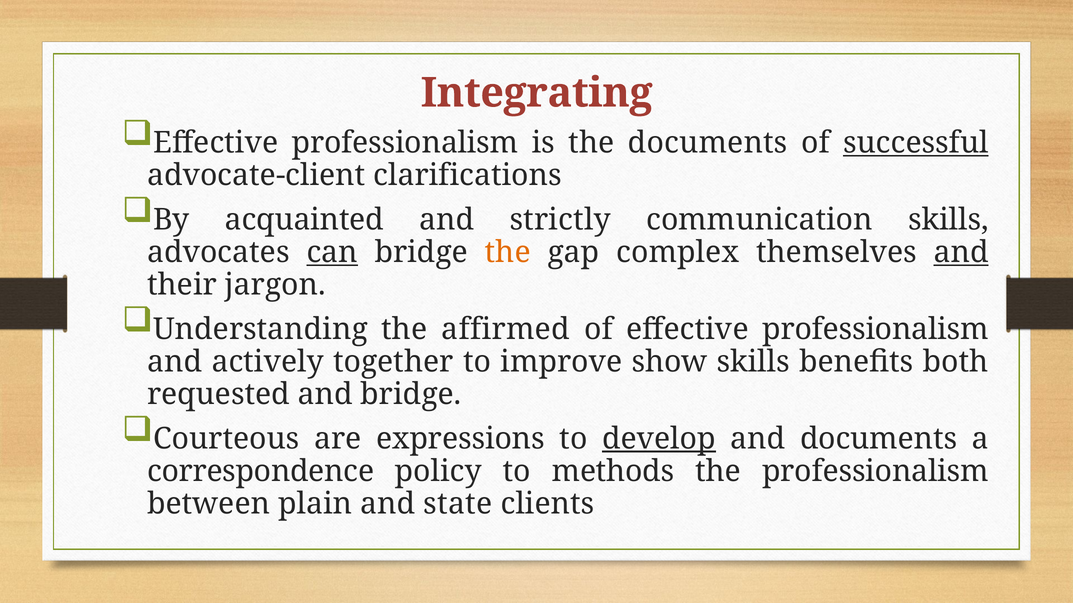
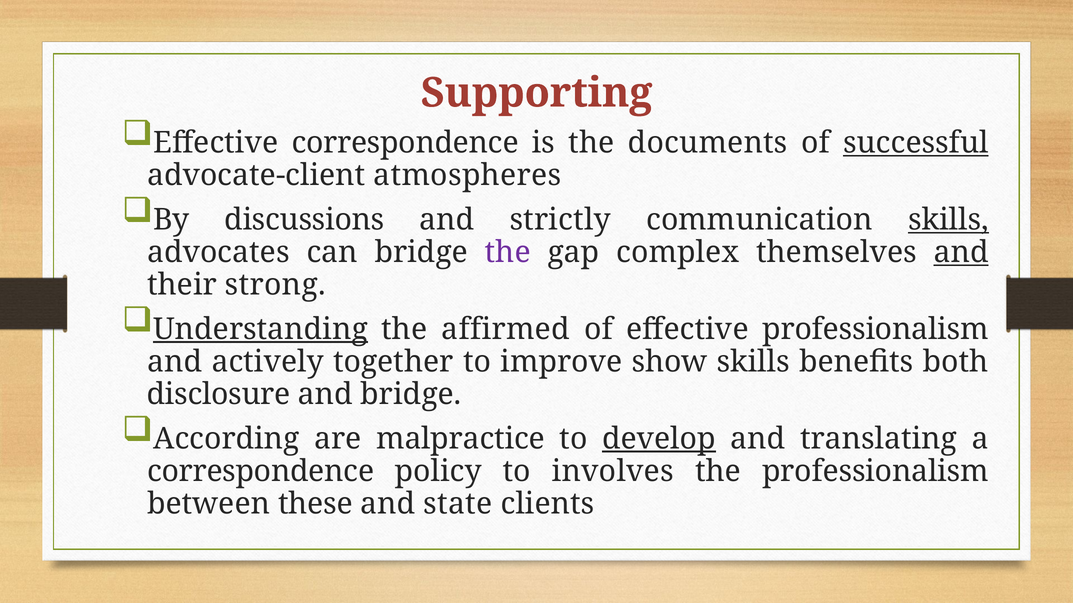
Integrating: Integrating -> Supporting
professionalism at (405, 143): professionalism -> correspondence
clarifications: clarifications -> atmospheres
acquainted: acquainted -> discussions
skills at (948, 220) underline: none -> present
can underline: present -> none
the at (508, 253) colour: orange -> purple
jargon: jargon -> strong
Understanding underline: none -> present
requested: requested -> disclosure
Courteous: Courteous -> According
expressions: expressions -> malpractice
and documents: documents -> translating
methods: methods -> involves
plain: plain -> these
